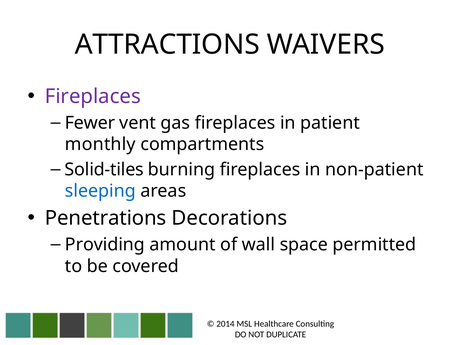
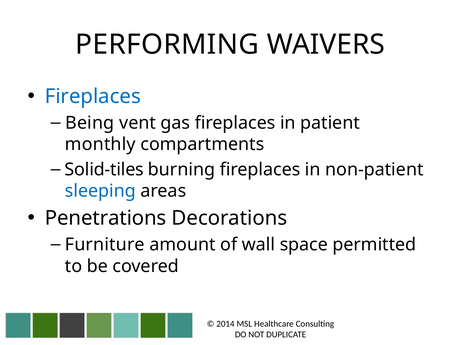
ATTRACTIONS: ATTRACTIONS -> PERFORMING
Fireplaces at (93, 96) colour: purple -> blue
Fewer: Fewer -> Being
Providing: Providing -> Furniture
